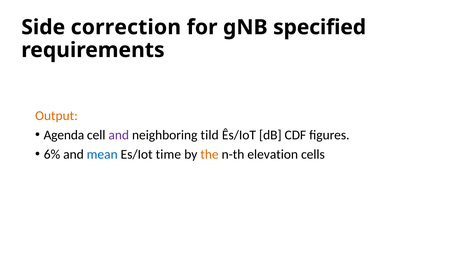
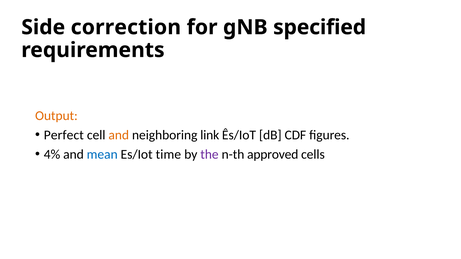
Agenda: Agenda -> Perfect
and at (119, 135) colour: purple -> orange
tild: tild -> link
6%: 6% -> 4%
the colour: orange -> purple
elevation: elevation -> approved
